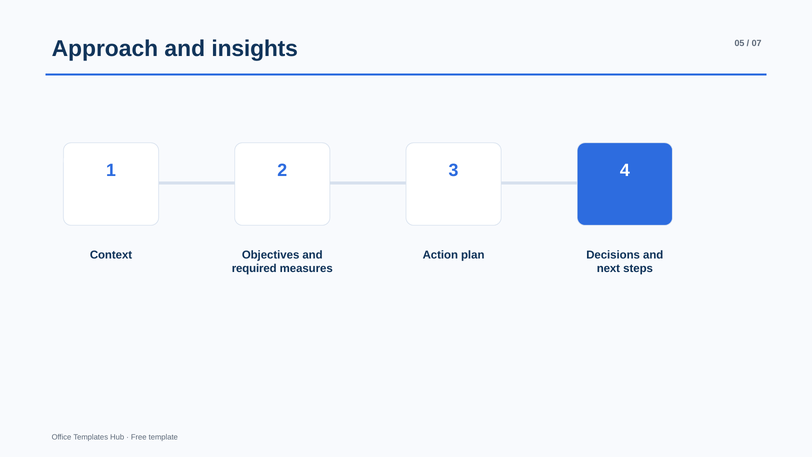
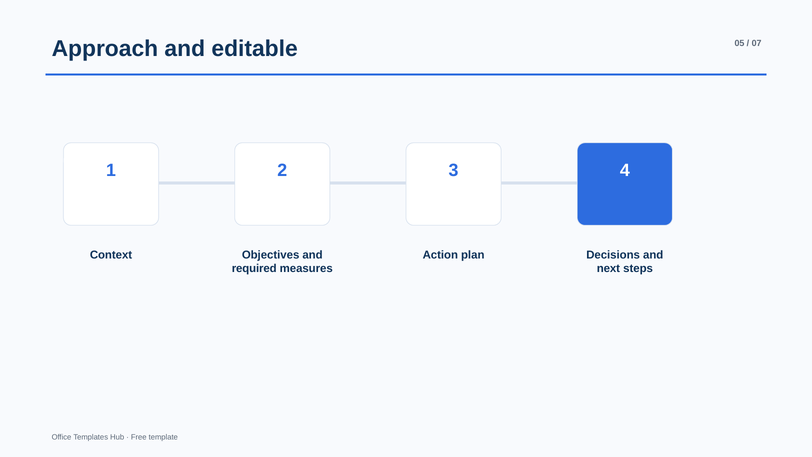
insights: insights -> editable
